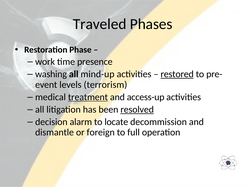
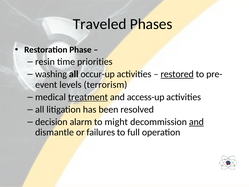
work: work -> resin
presence: presence -> priorities
mind-up: mind-up -> occur-up
resolved underline: present -> none
locate: locate -> might
and at (196, 122) underline: none -> present
foreign: foreign -> failures
